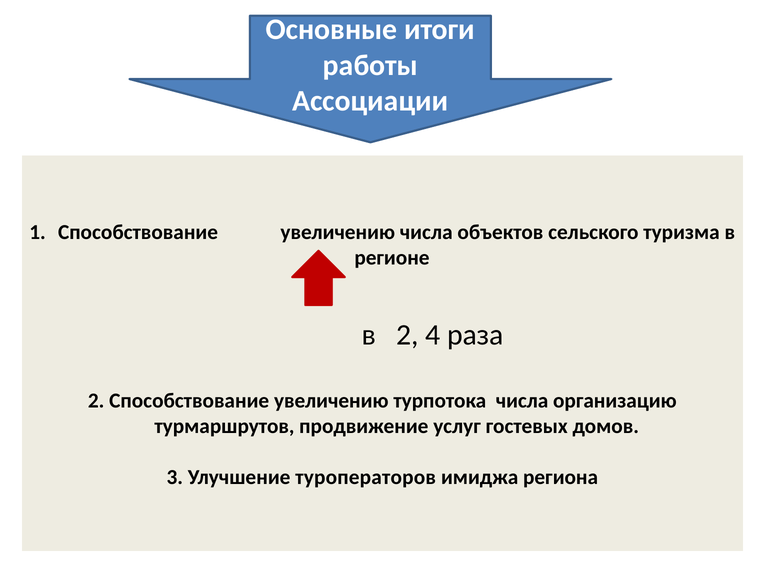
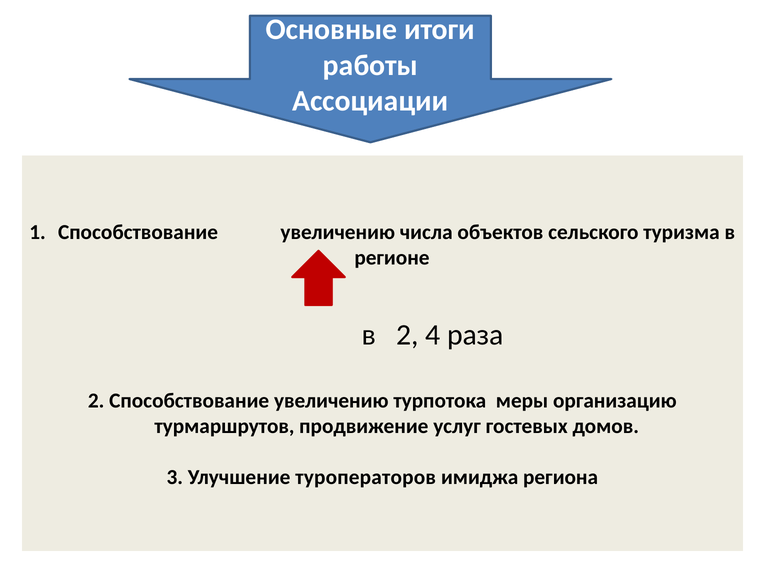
турпотока числа: числа -> меры
